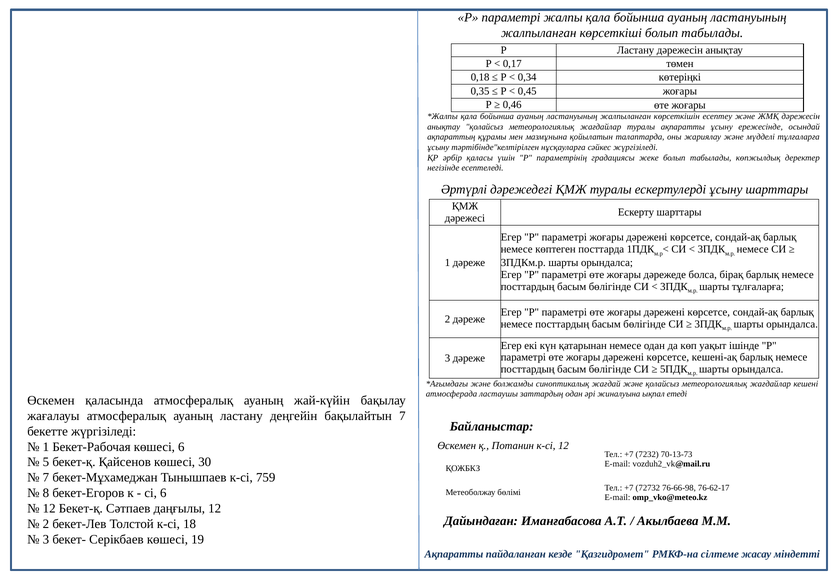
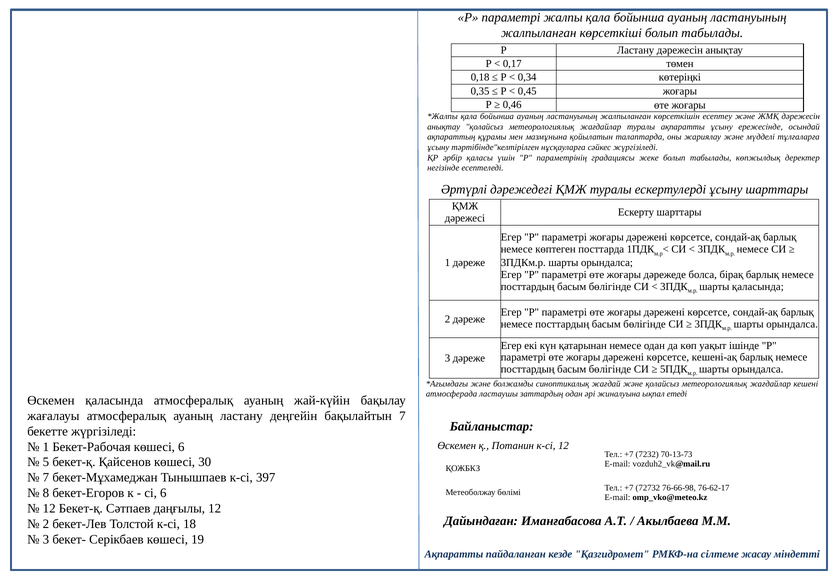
шарты тұлғаларға: тұлғаларға -> қаласында
759: 759 -> 397
